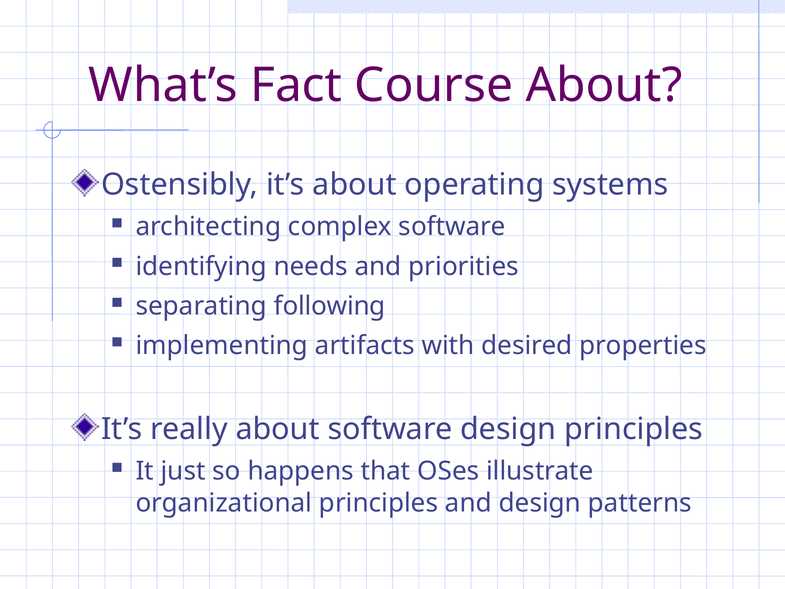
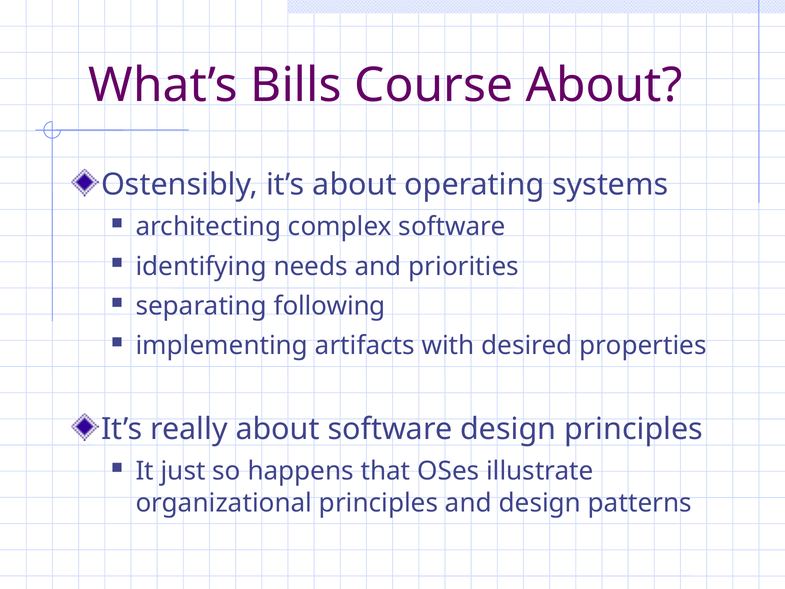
Fact: Fact -> Bills
